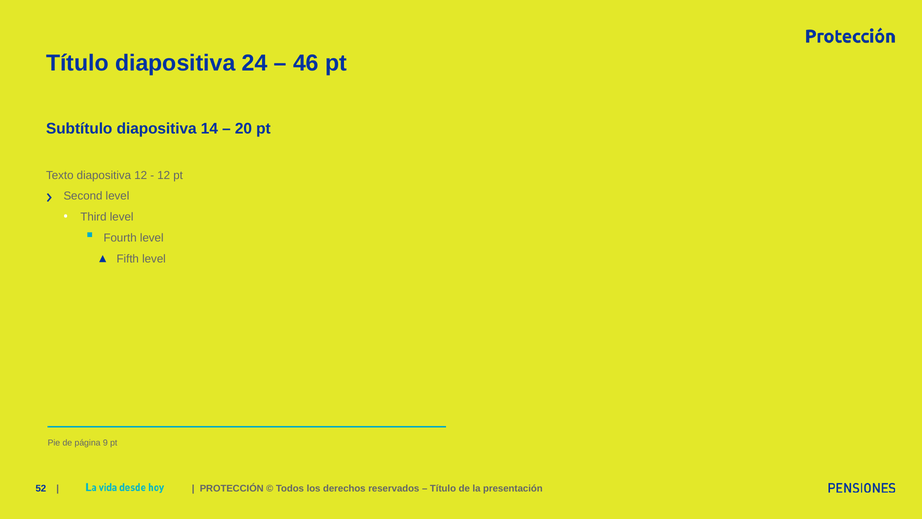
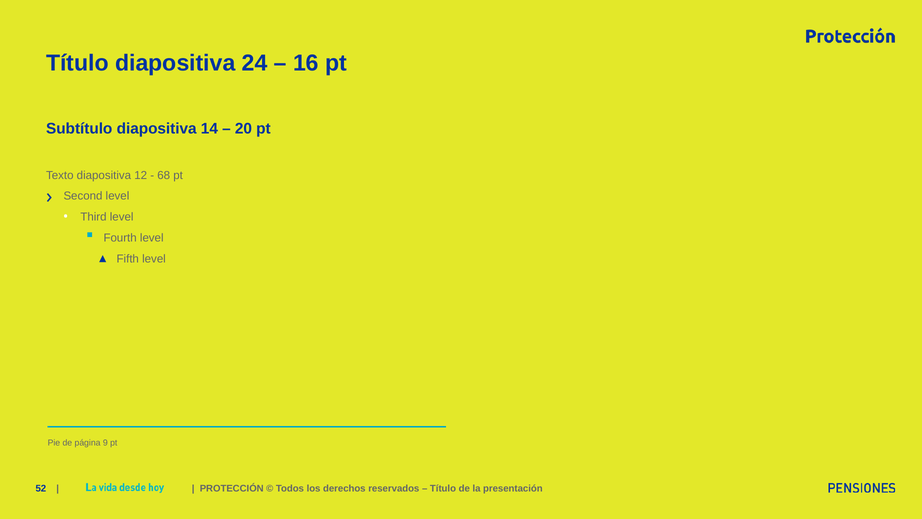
46: 46 -> 16
12 at (164, 175): 12 -> 68
